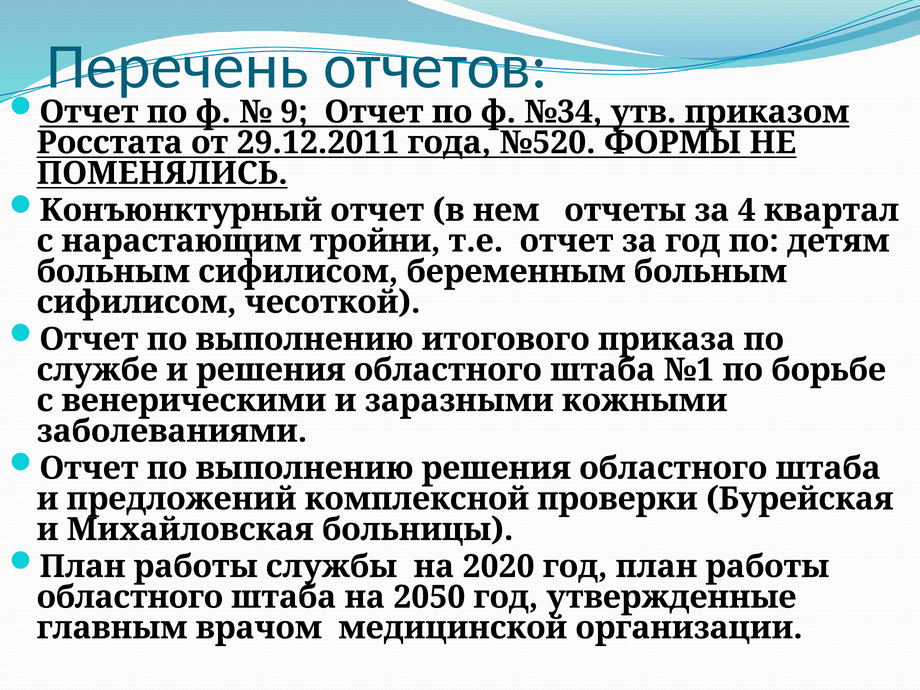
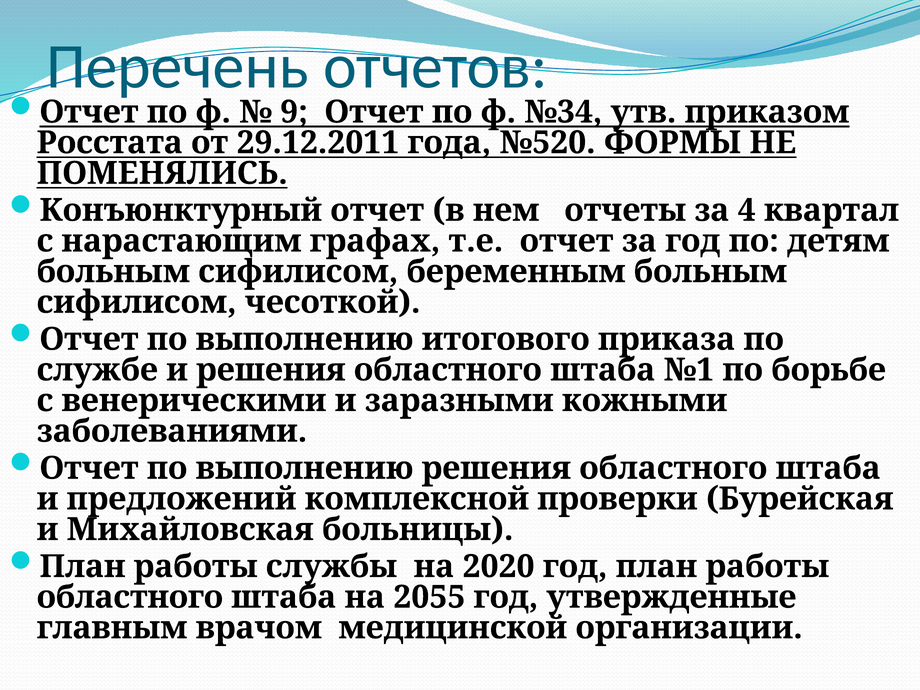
тройни: тройни -> графах
2050: 2050 -> 2055
